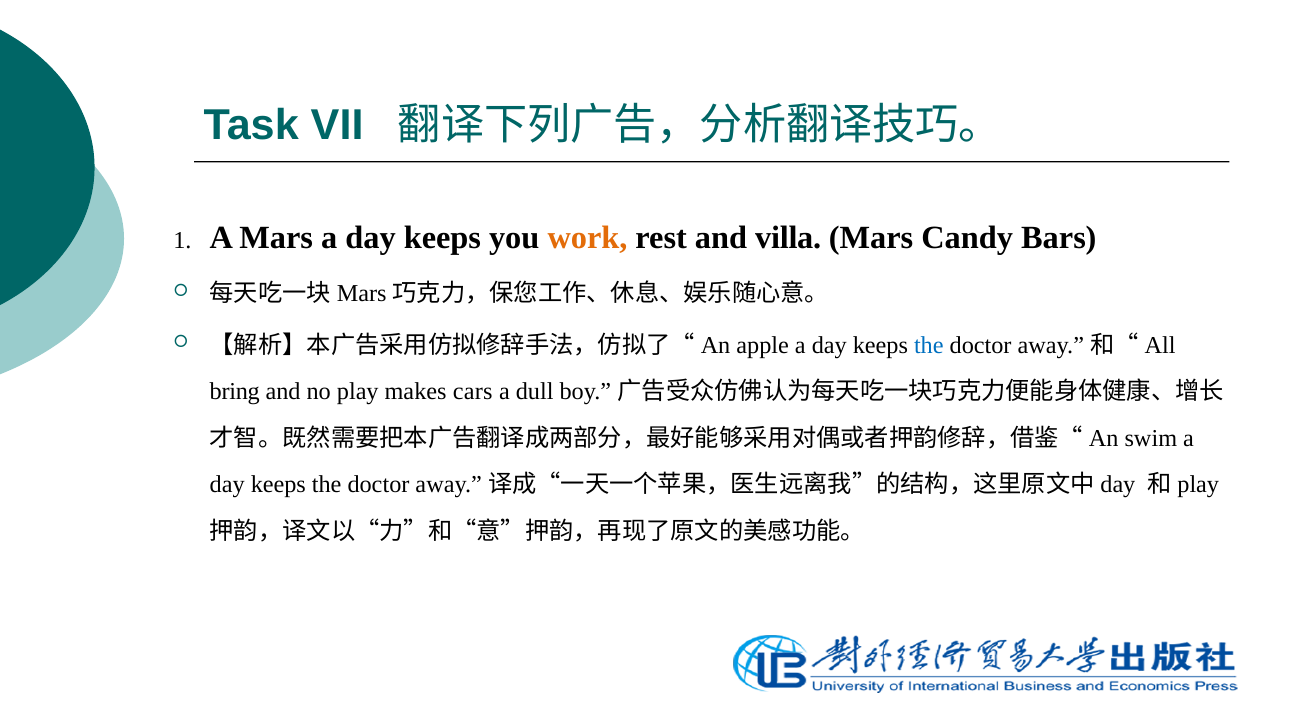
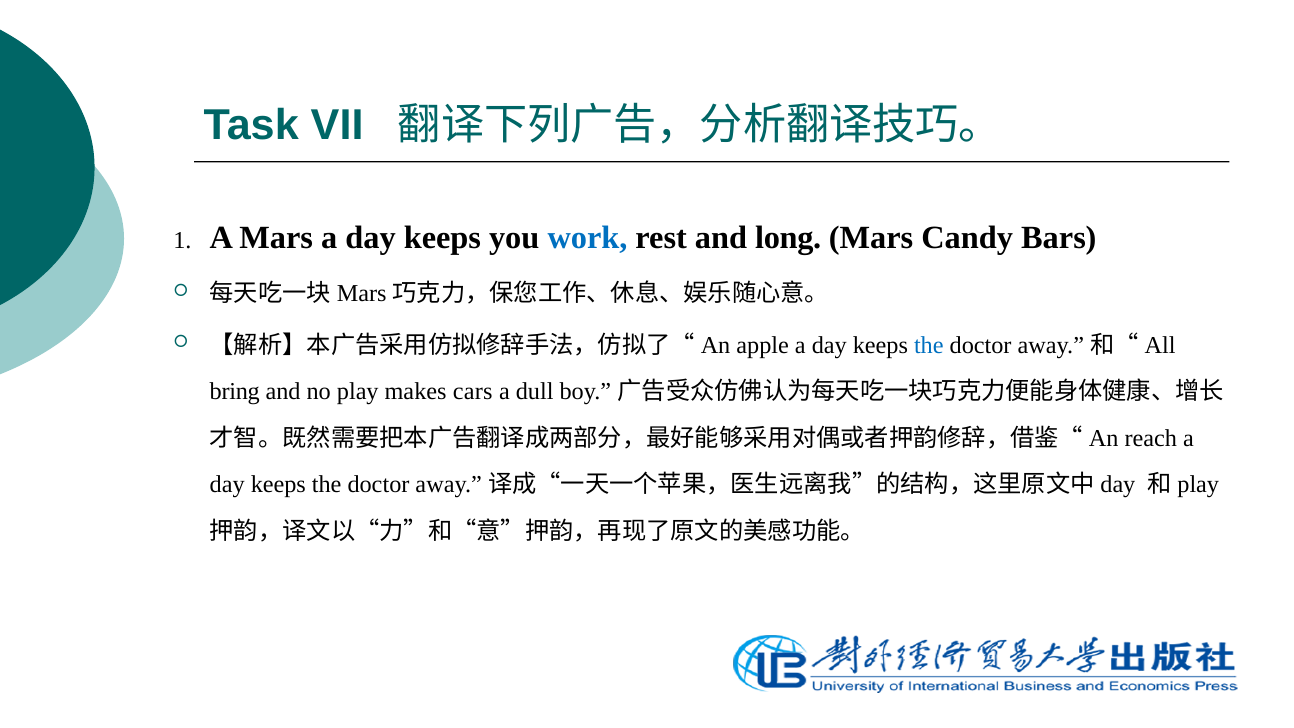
work colour: orange -> blue
villa: villa -> long
swim: swim -> reach
